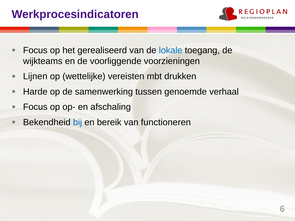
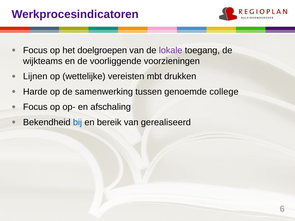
gerealiseerd: gerealiseerd -> doelgroepen
lokale colour: blue -> purple
verhaal: verhaal -> college
functioneren: functioneren -> gerealiseerd
